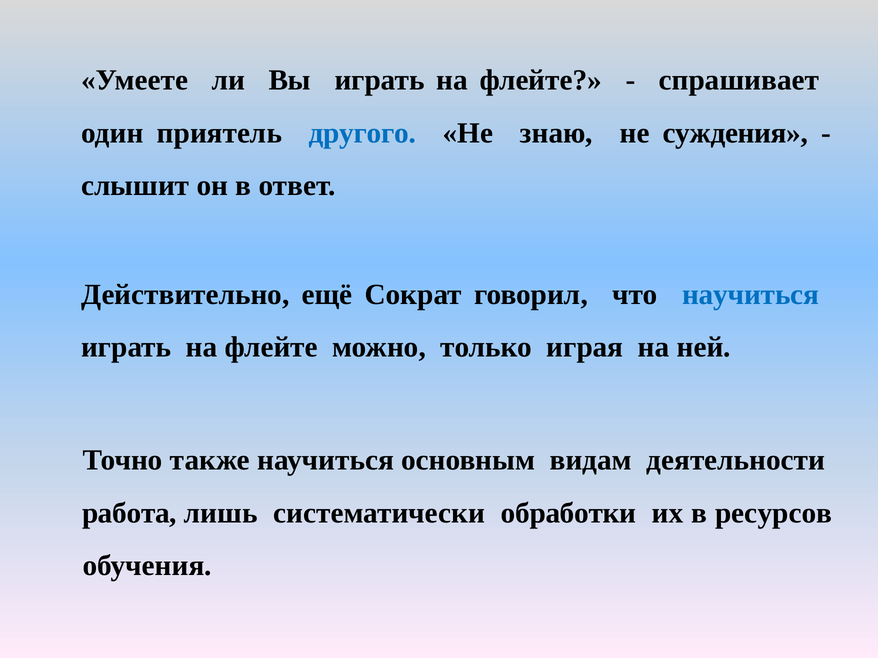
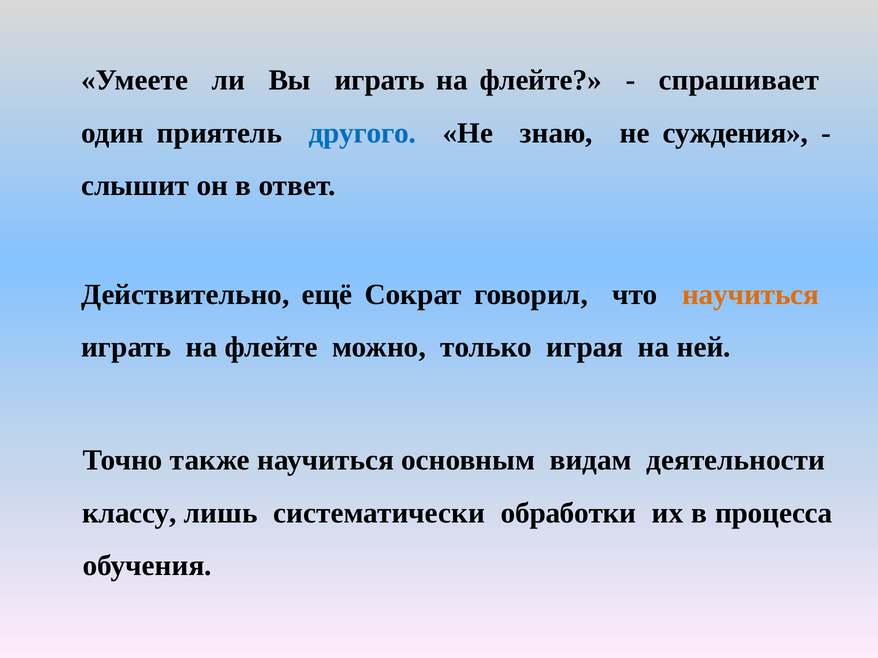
научиться at (751, 295) colour: blue -> orange
работа: работа -> классу
ресурсов: ресурсов -> процесса
